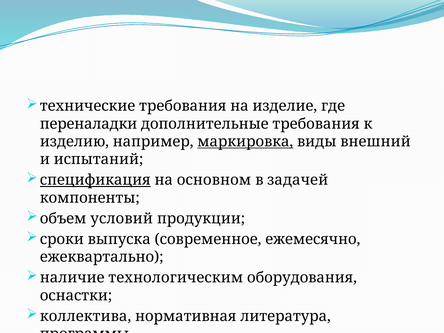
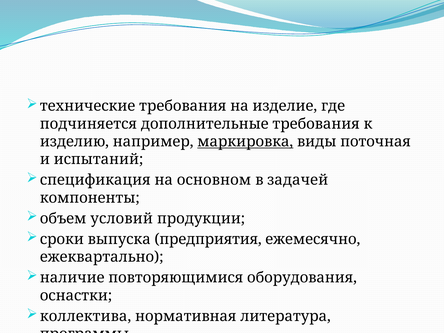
переналадки: переналадки -> подчиняется
внешний: внешний -> поточная
спецификация underline: present -> none
современное: современное -> предприятия
технологическим: технологическим -> повторяющимися
